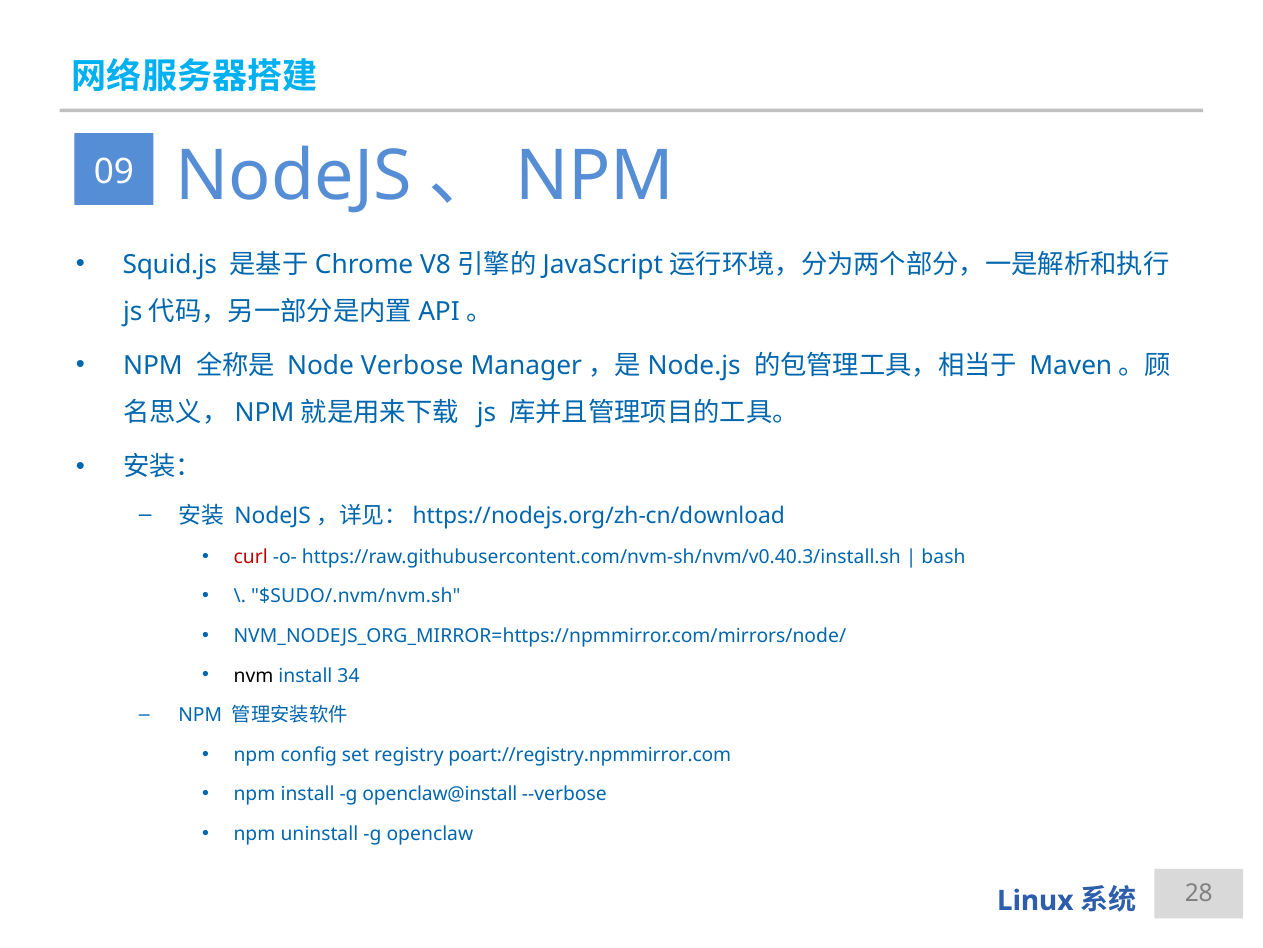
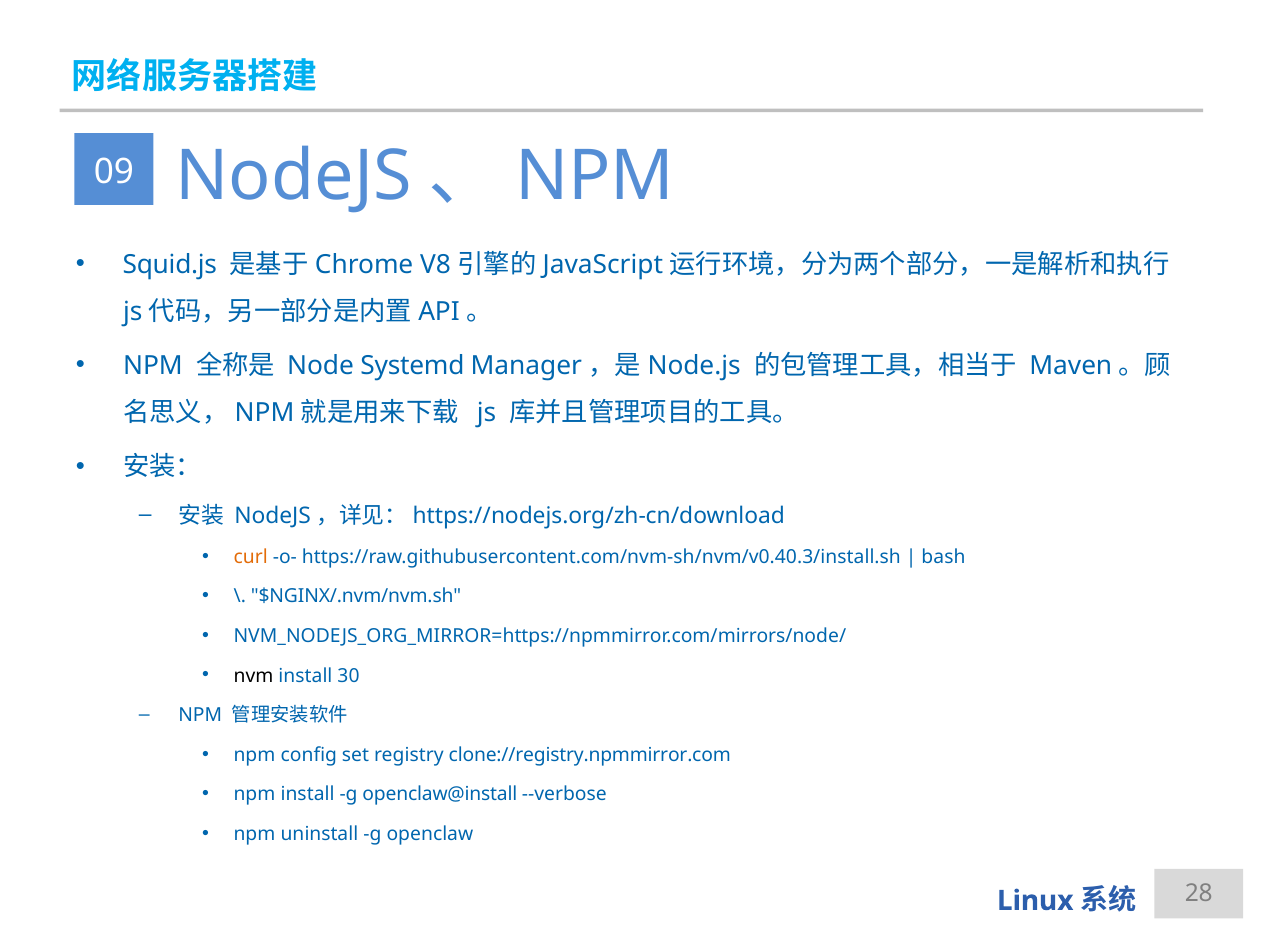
Verbose: Verbose -> Systemd
curl colour: red -> orange
$SUDO/.nvm/nvm.sh: $SUDO/.nvm/nvm.sh -> $NGINX/.nvm/nvm.sh
34: 34 -> 30
poart://registry.npmmirror.com: poart://registry.npmmirror.com -> clone://registry.npmmirror.com
